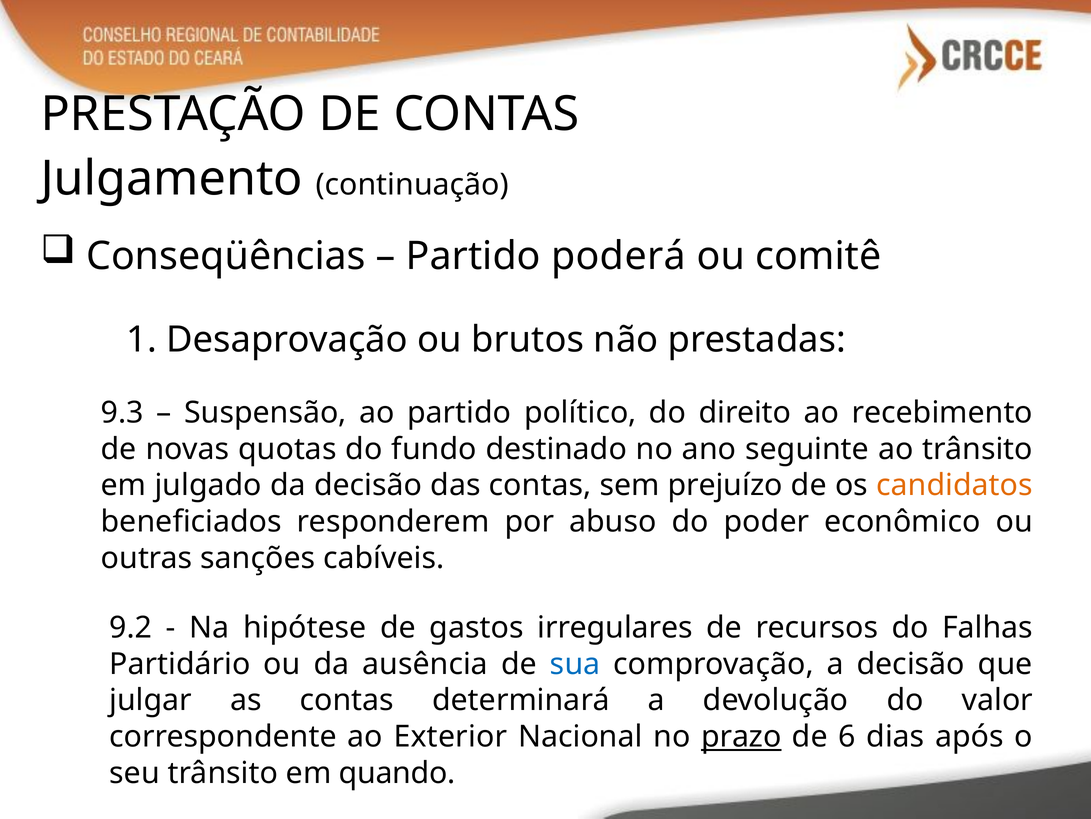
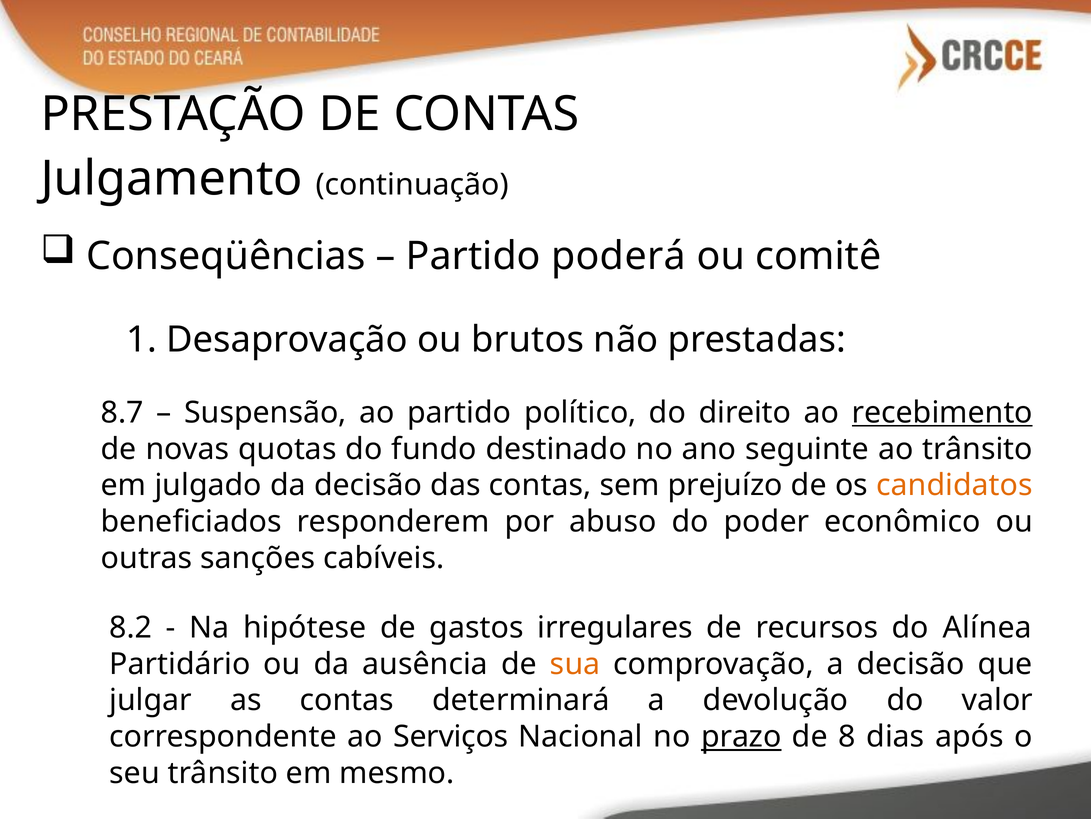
9.3: 9.3 -> 8.7
recebimento underline: none -> present
9.2: 9.2 -> 8.2
Falhas: Falhas -> Alínea
sua colour: blue -> orange
Exterior: Exterior -> Serviços
6: 6 -> 8
quando: quando -> mesmo
